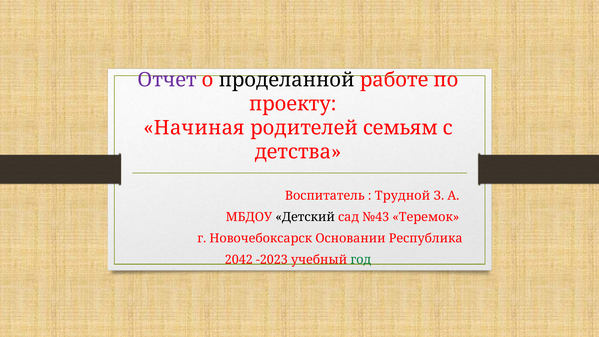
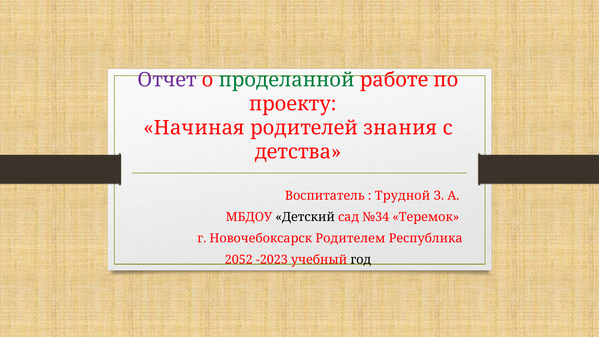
проделанной colour: black -> green
семьям: семьям -> знания
№43: №43 -> №34
Основании: Основании -> Родителем
2042: 2042 -> 2052
год colour: green -> black
